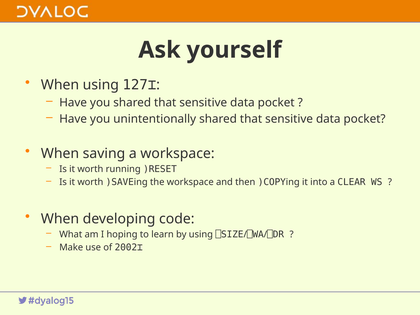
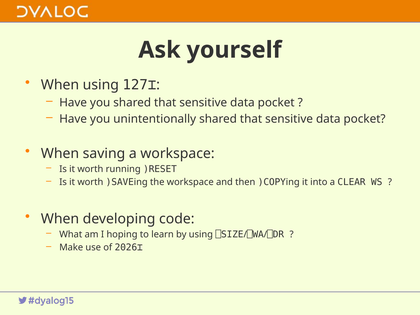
2002⌶: 2002⌶ -> 2026⌶
